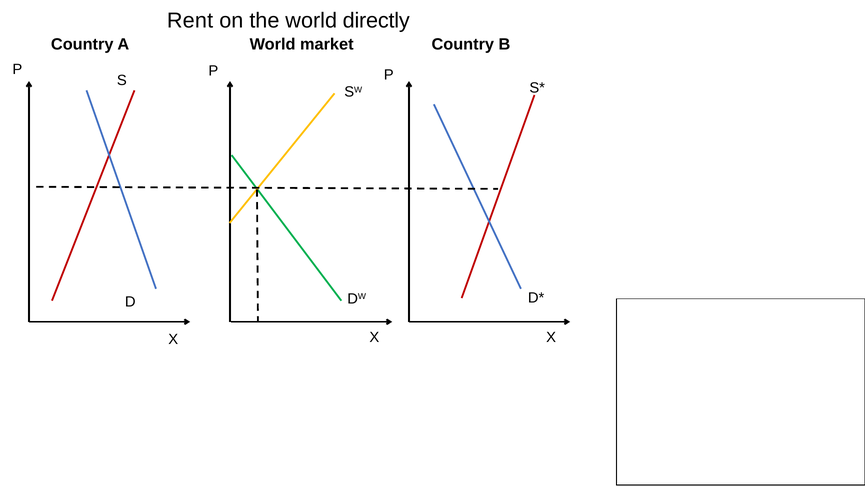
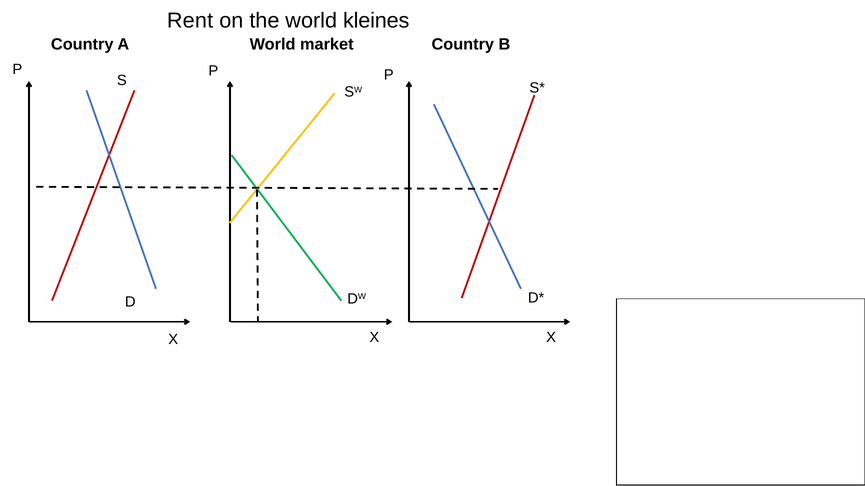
directly: directly -> kleines
